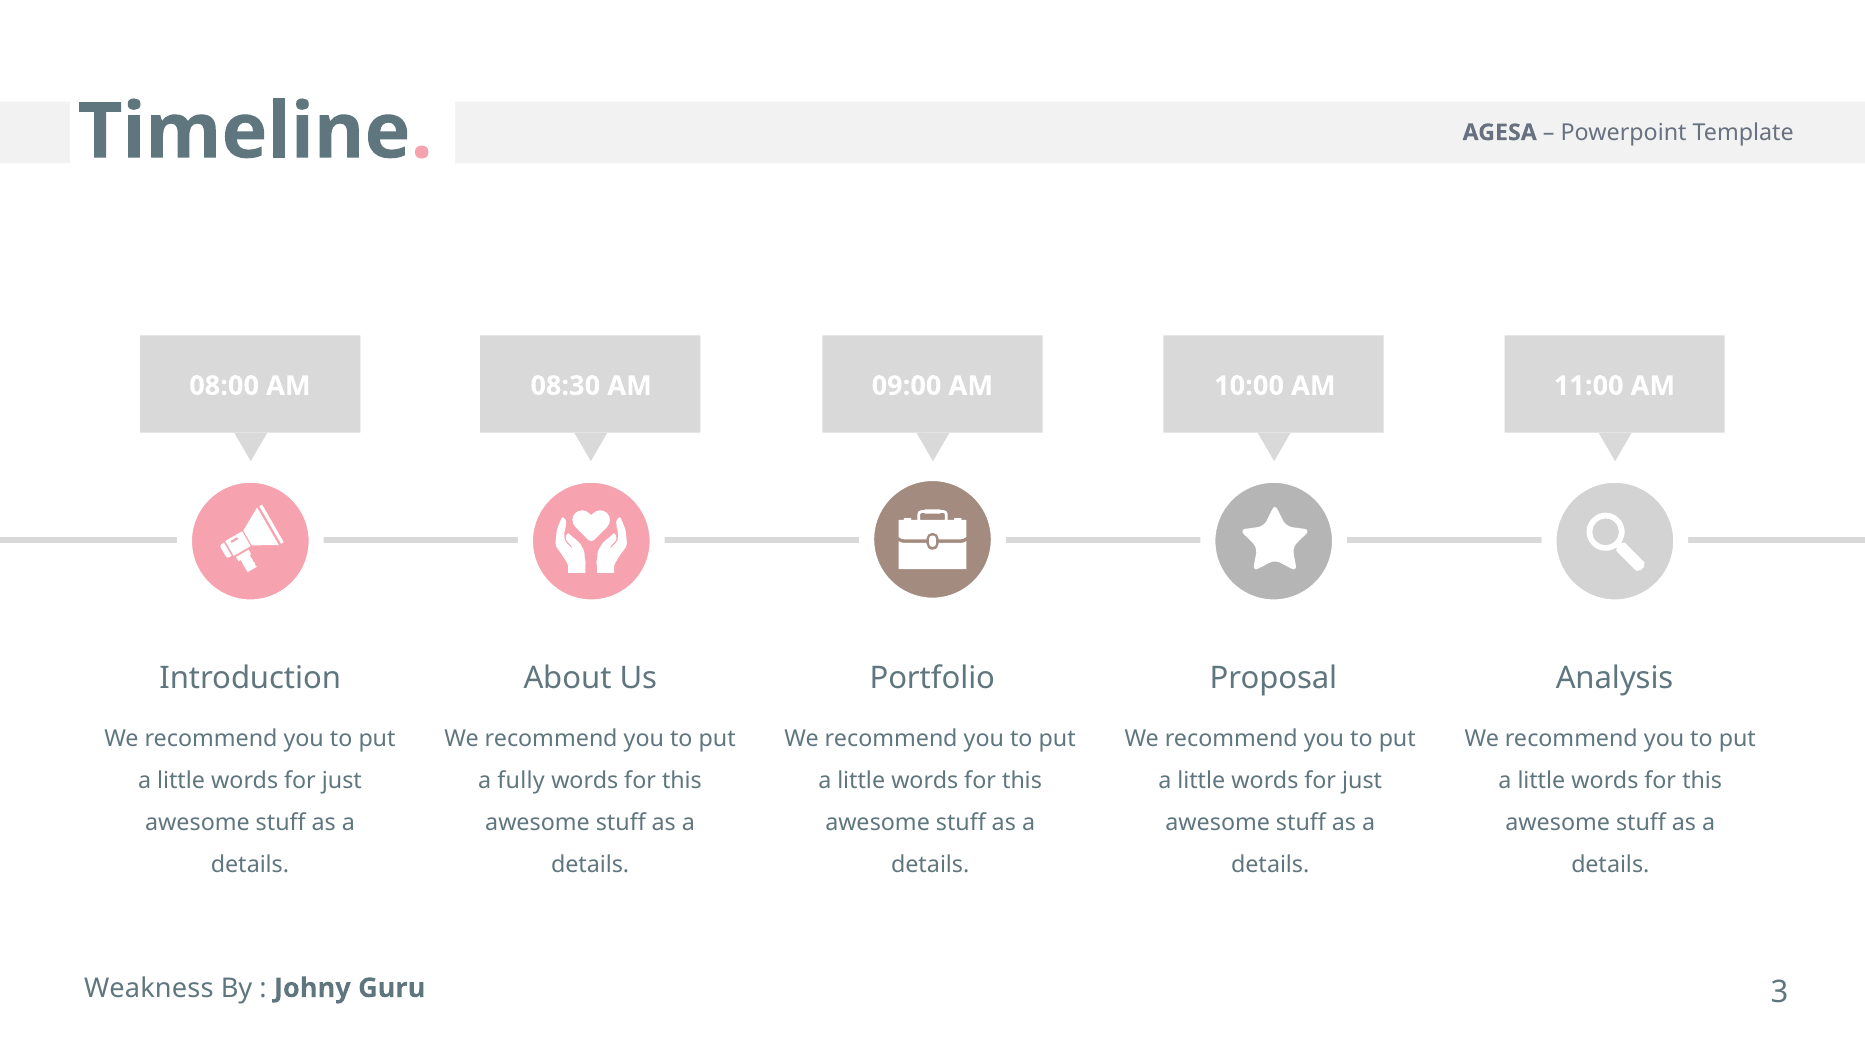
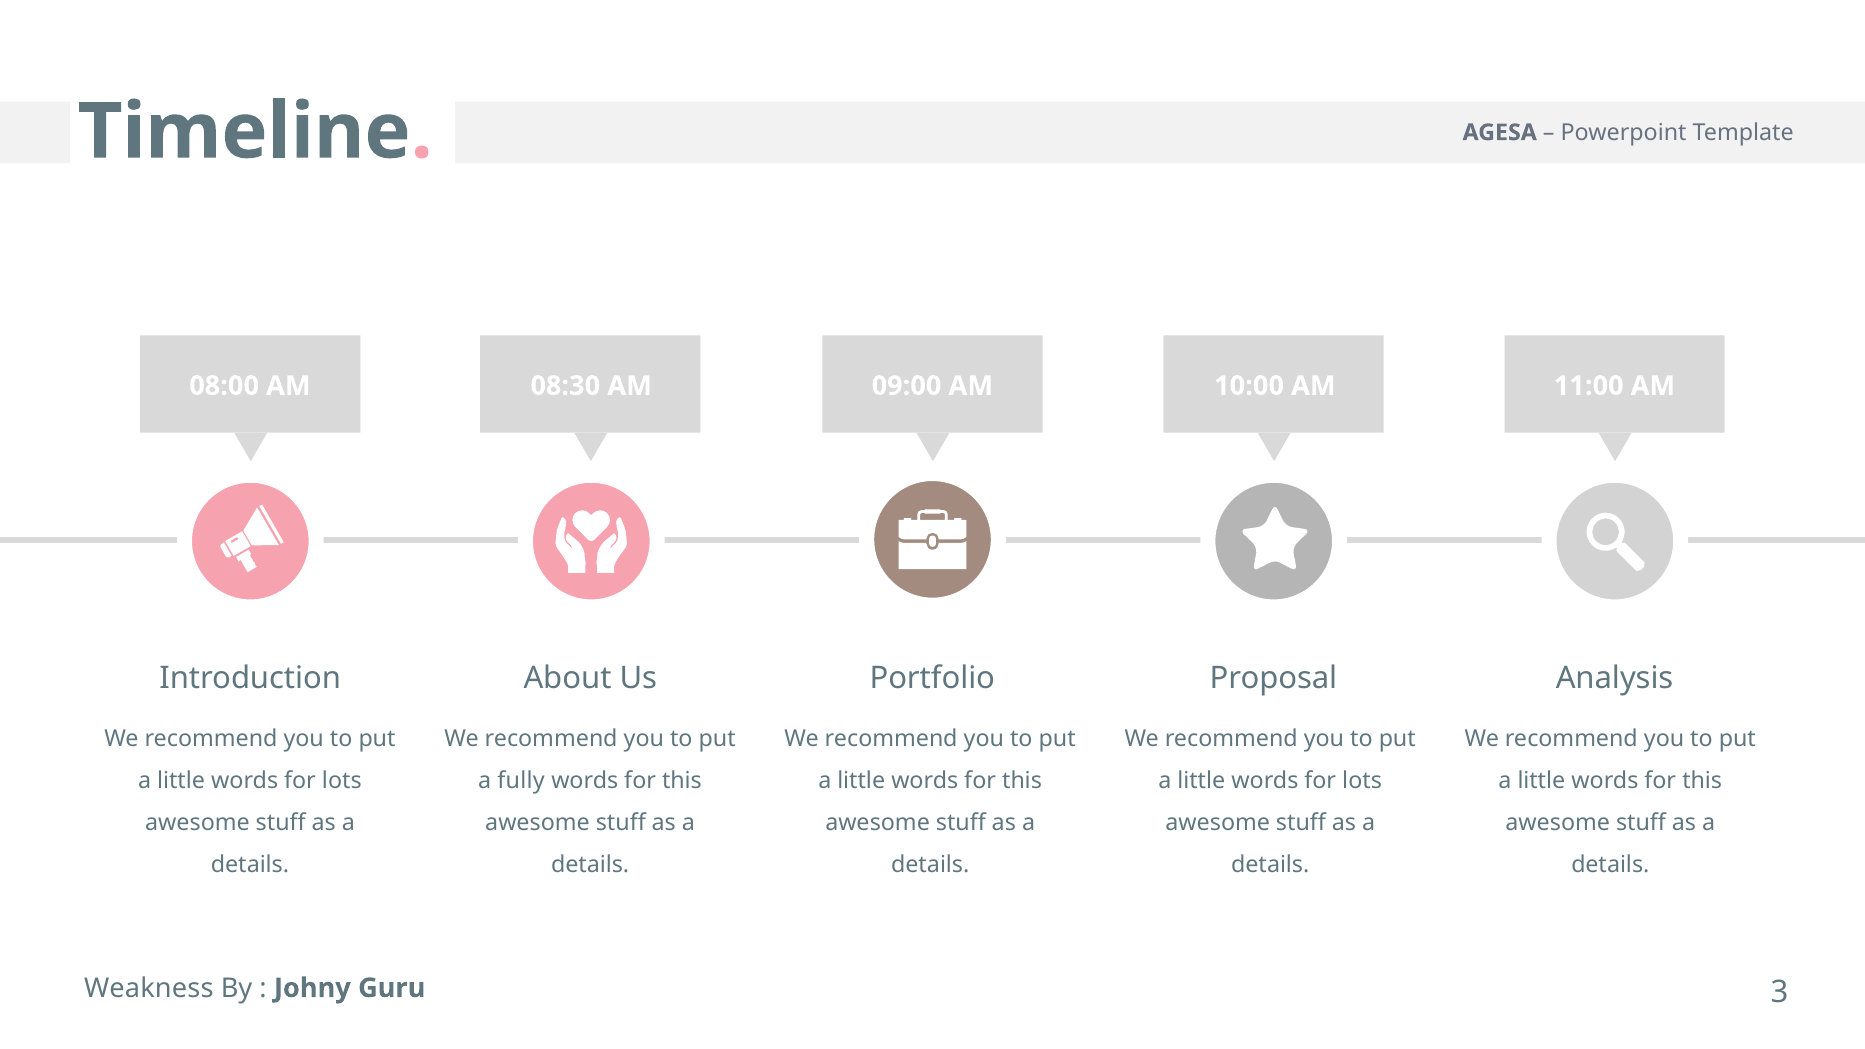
just at (342, 781): just -> lots
just at (1362, 781): just -> lots
